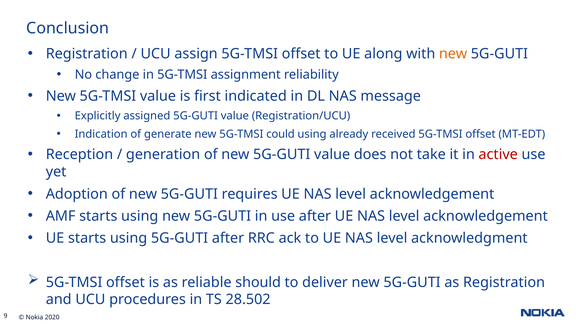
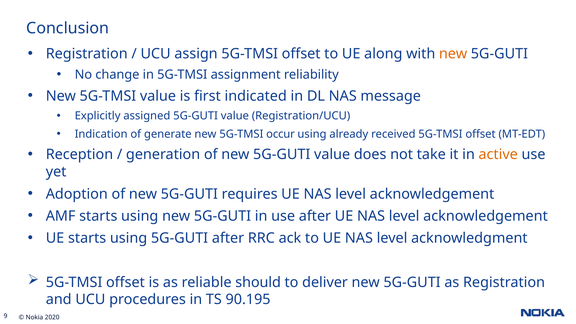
could: could -> occur
active colour: red -> orange
28.502: 28.502 -> 90.195
